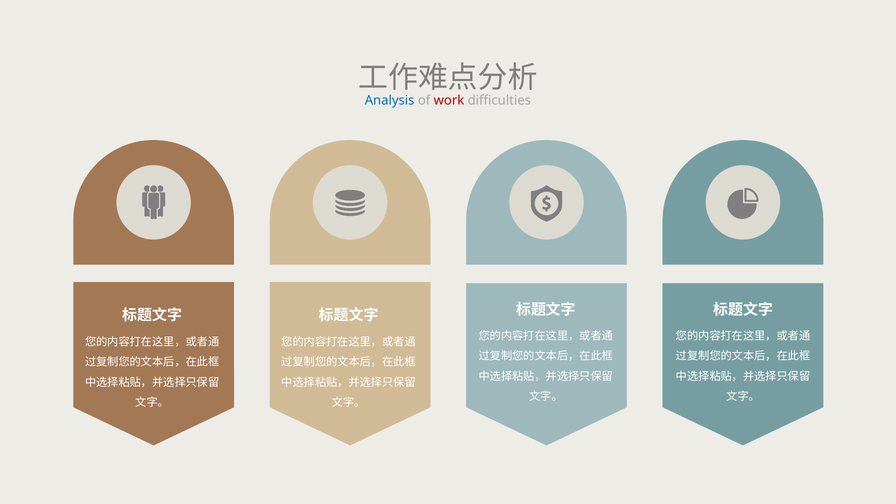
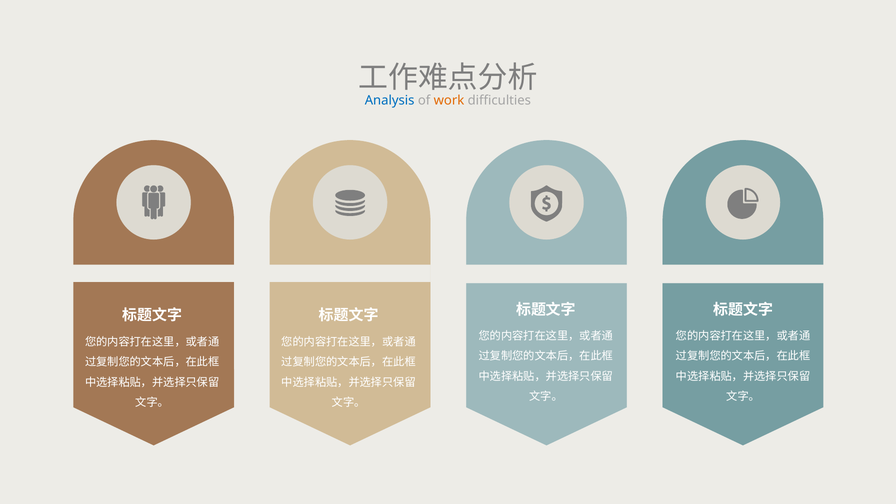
work colour: red -> orange
